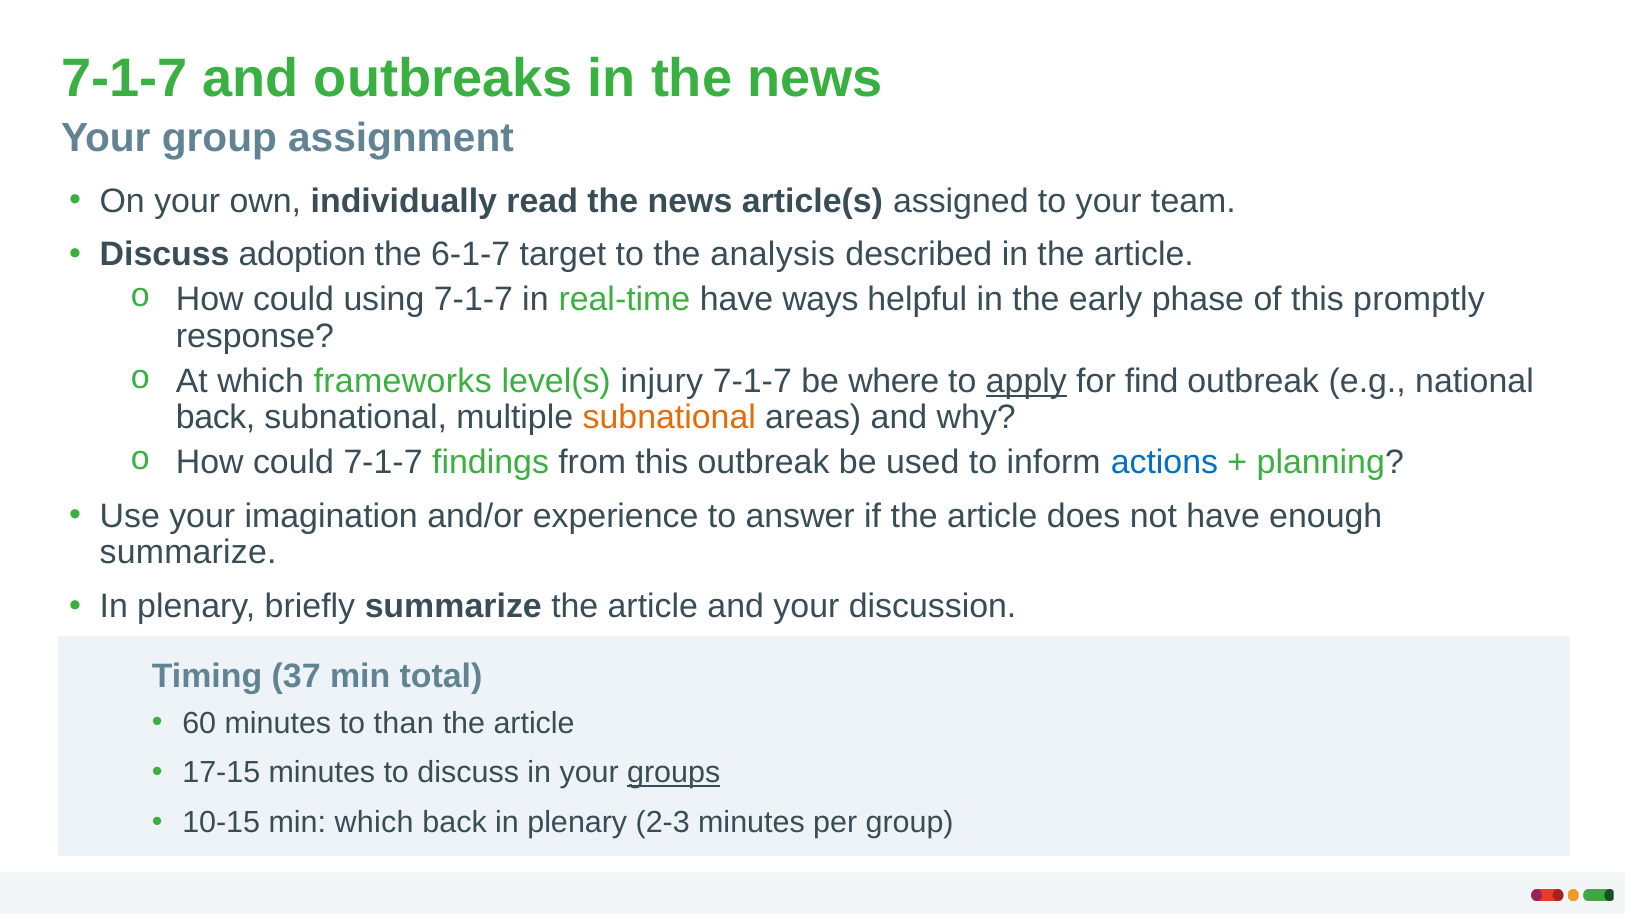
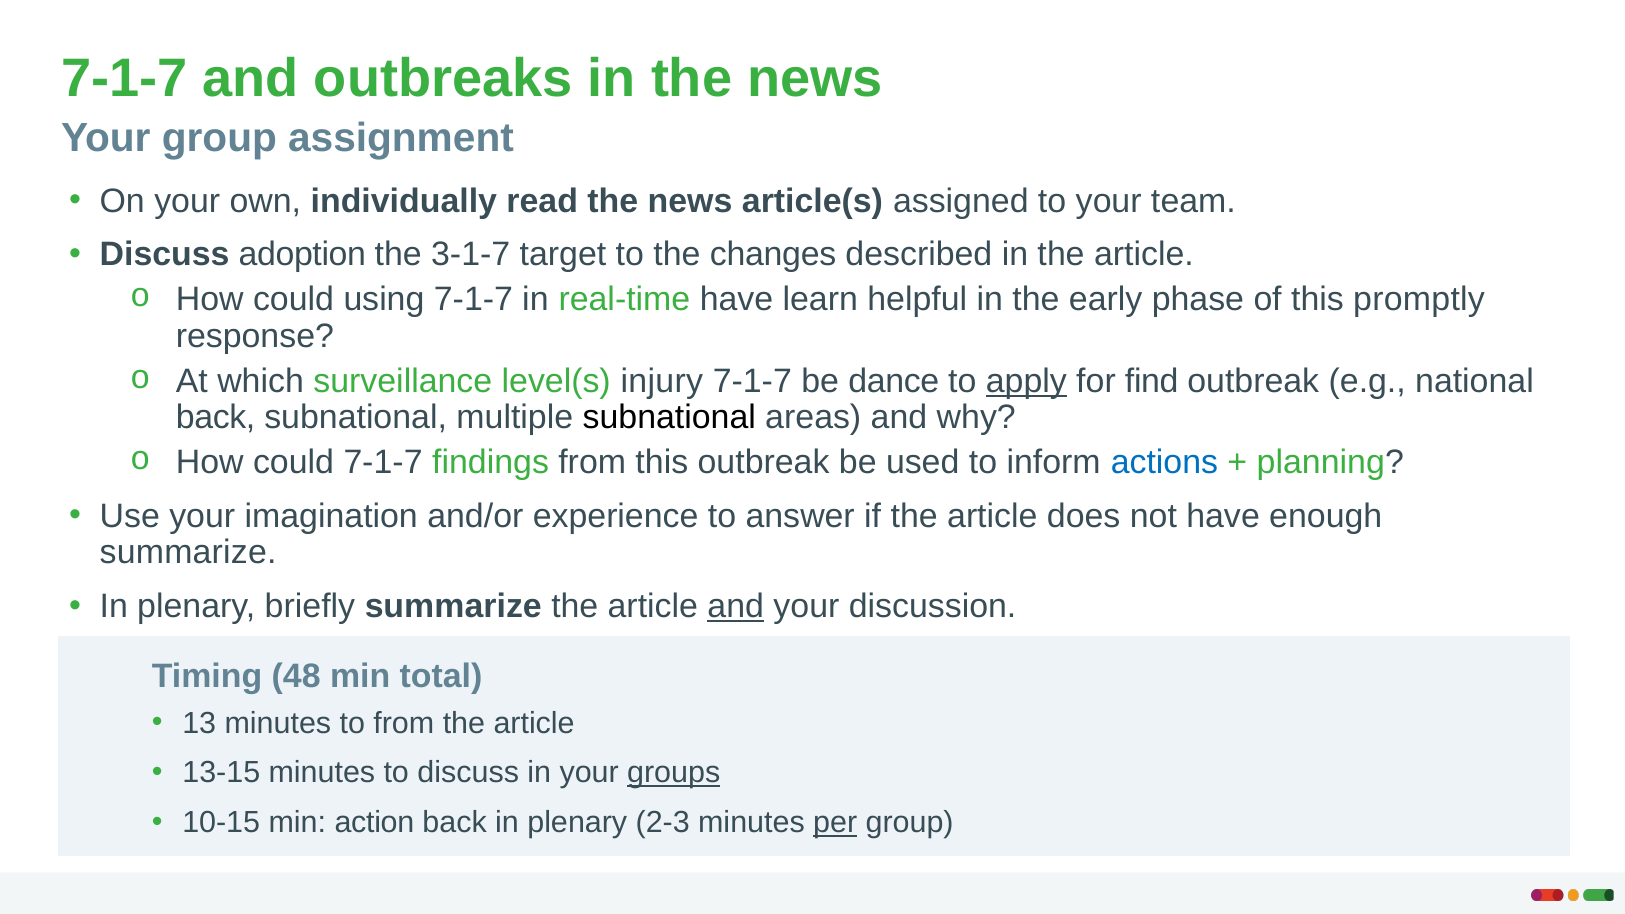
6-1-7: 6-1-7 -> 3-1-7
analysis: analysis -> changes
ways: ways -> learn
frameworks: frameworks -> surveillance
where: where -> dance
subnational at (669, 418) colour: orange -> black
and at (736, 606) underline: none -> present
37: 37 -> 48
60: 60 -> 13
to than: than -> from
17-15: 17-15 -> 13-15
min which: which -> action
per underline: none -> present
